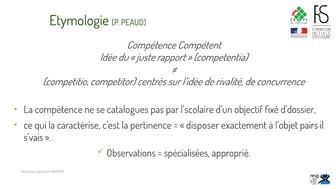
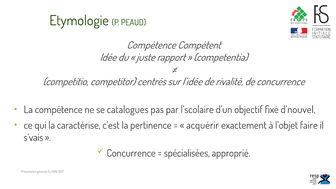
d’dossier: d’dossier -> d’nouvel
disposer: disposer -> acquérir
pairs: pairs -> faire
Observations at (131, 153): Observations -> Concurrence
